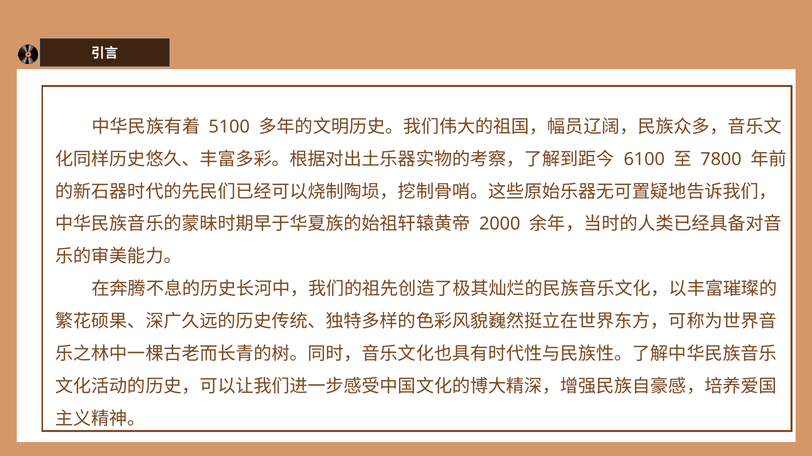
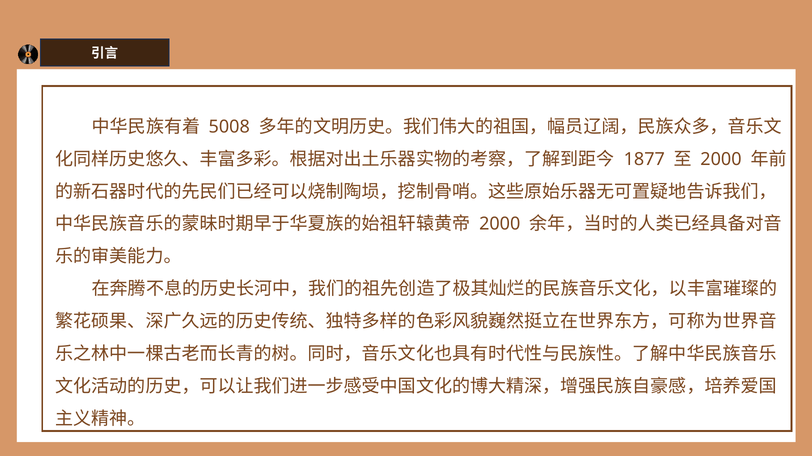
5100: 5100 -> 5008
6100: 6100 -> 1877
7800 at (721, 159): 7800 -> 2000
